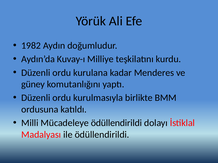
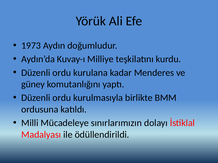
1982: 1982 -> 1973
Mücadeleye ödüllendirildi: ödüllendirildi -> sınırlarımızın
